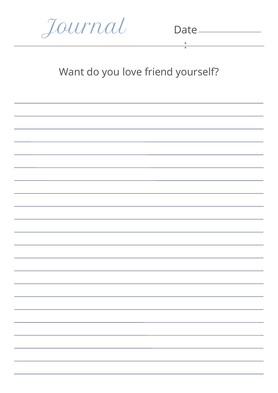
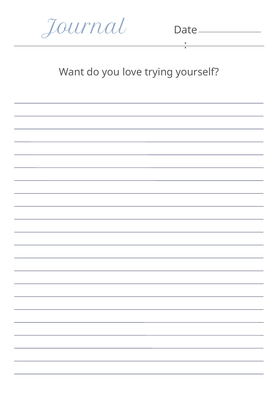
friend: friend -> trying
